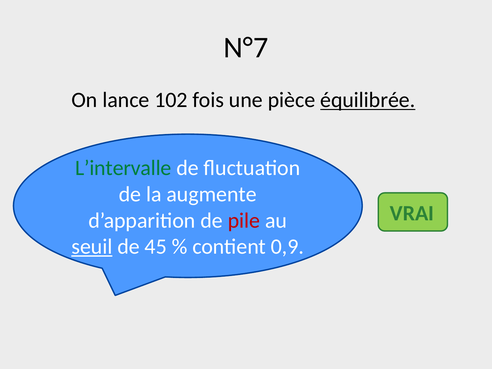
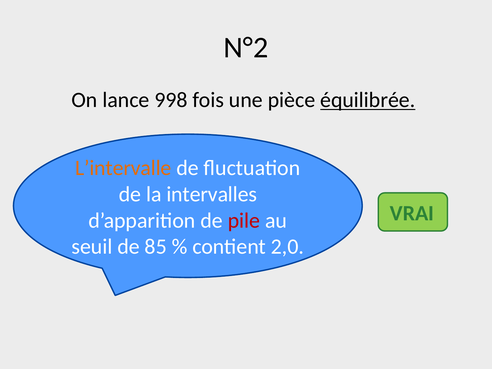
N°7: N°7 -> N°2
102: 102 -> 998
L’intervalle colour: green -> orange
augmente: augmente -> intervalles
seuil underline: present -> none
45: 45 -> 85
0,9: 0,9 -> 2,0
